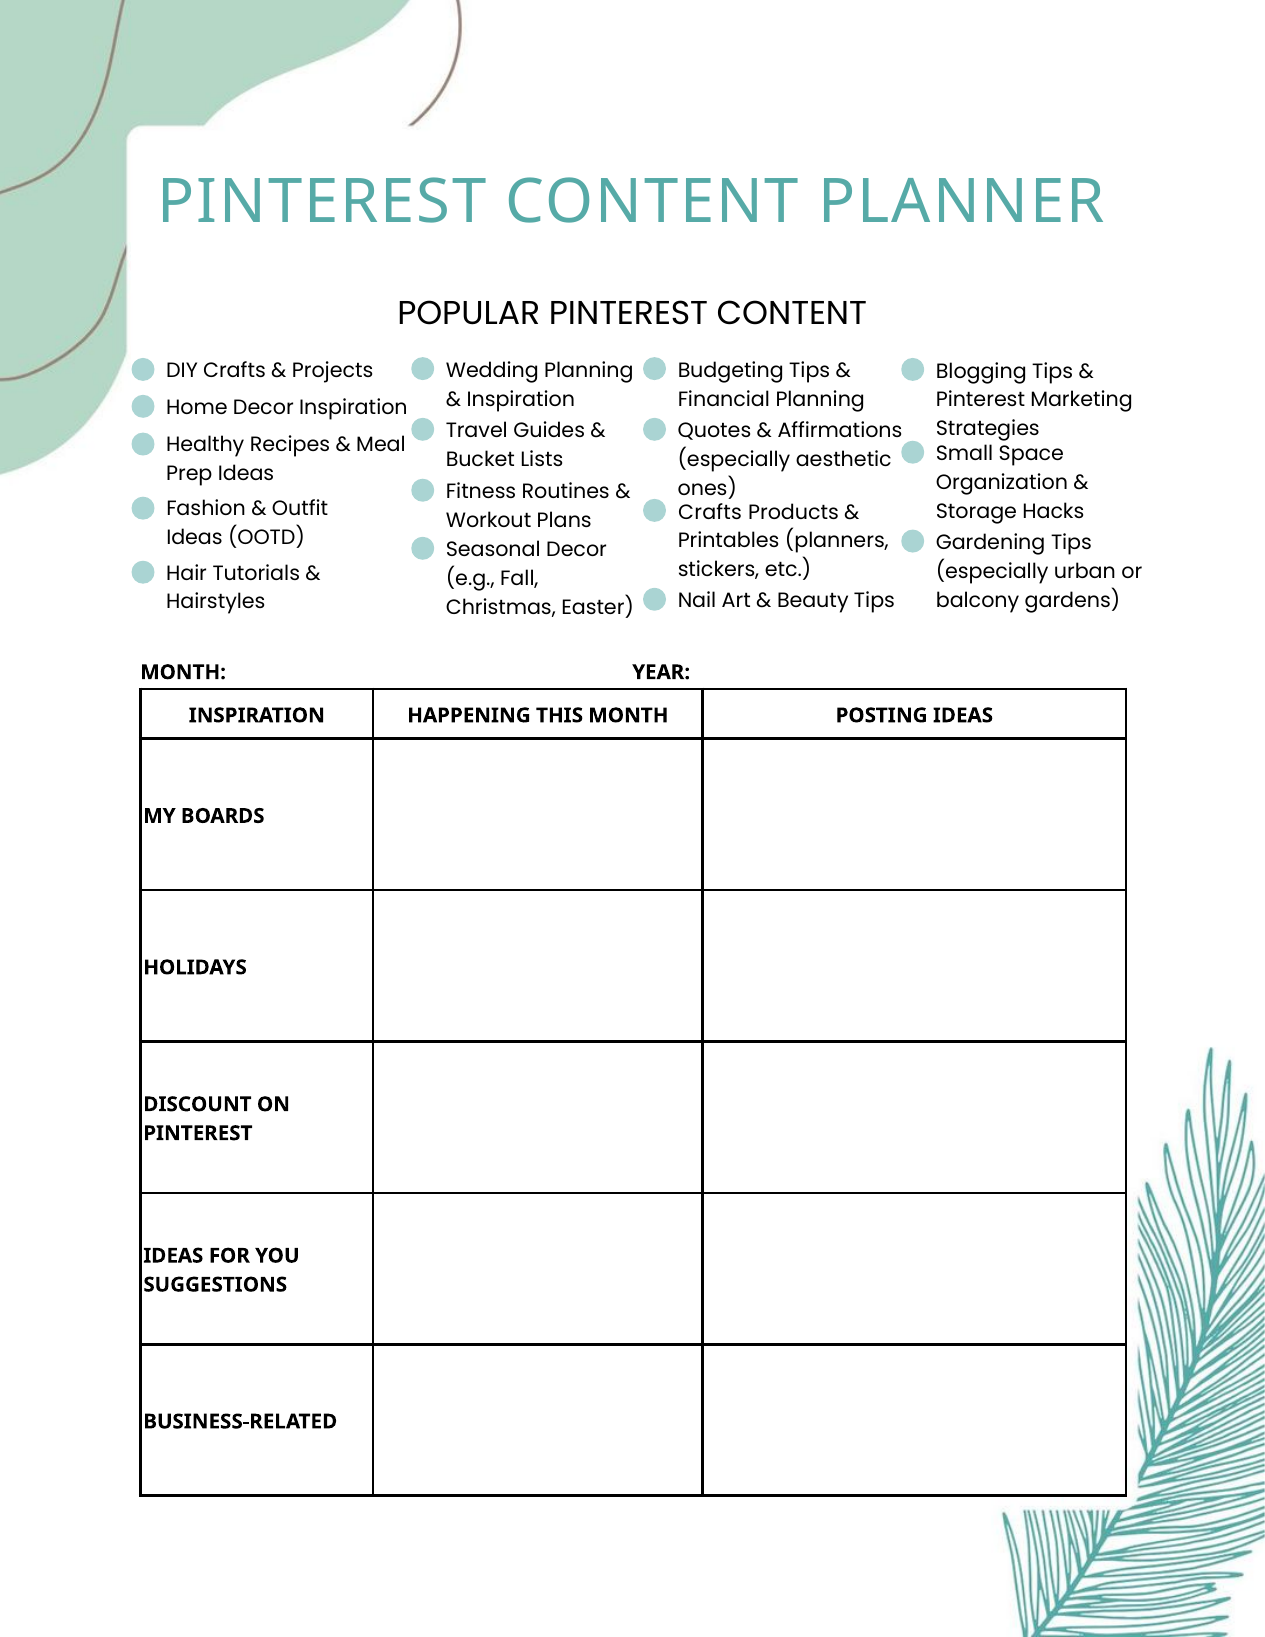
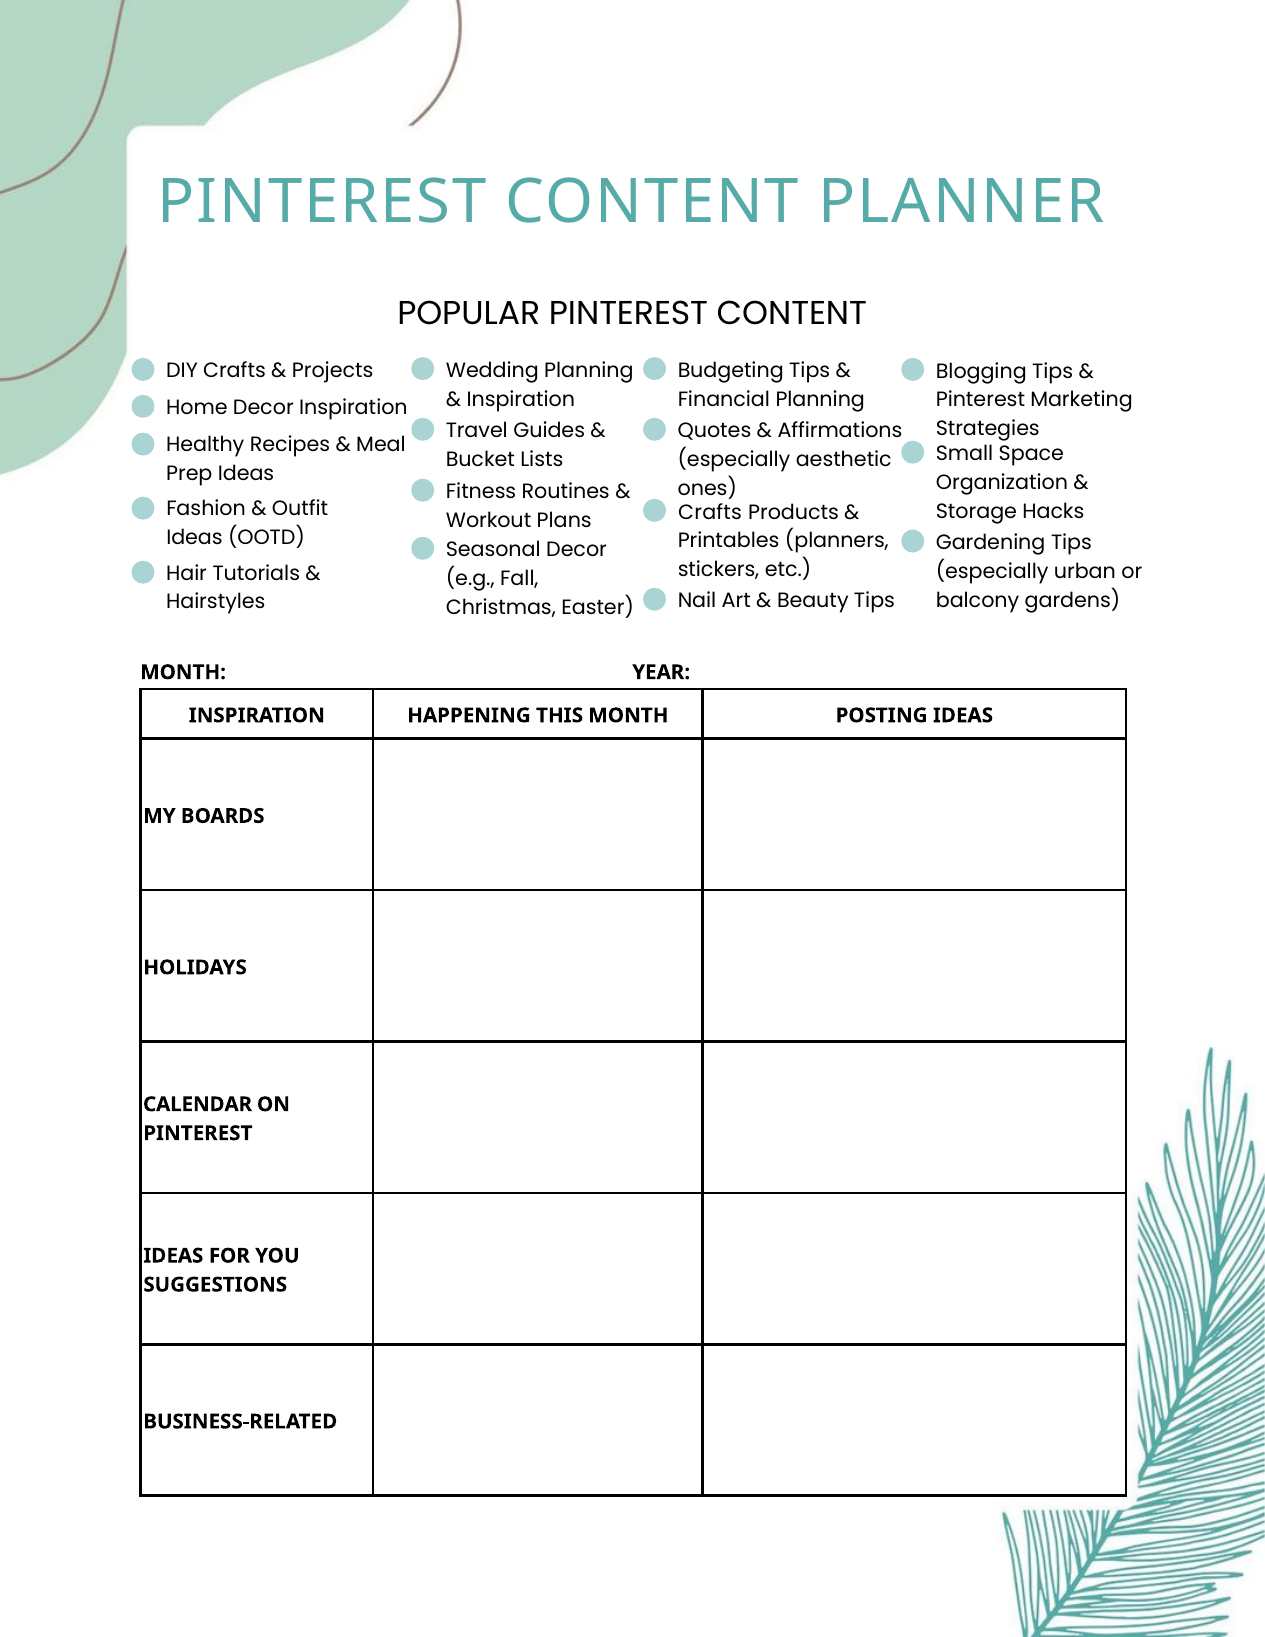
DISCOUNT: DISCOUNT -> CALENDAR
